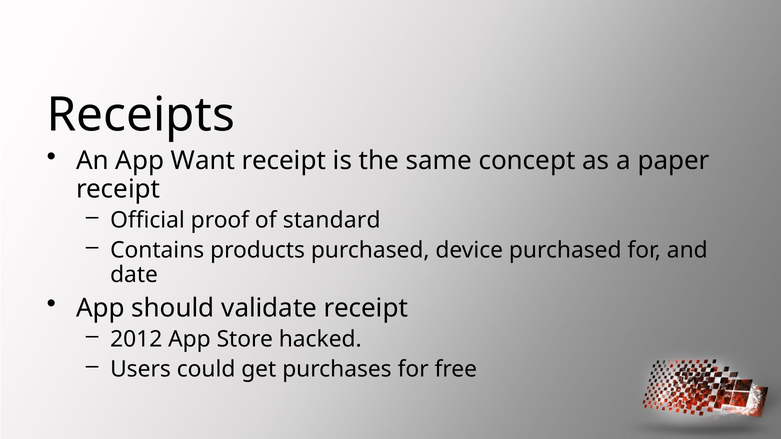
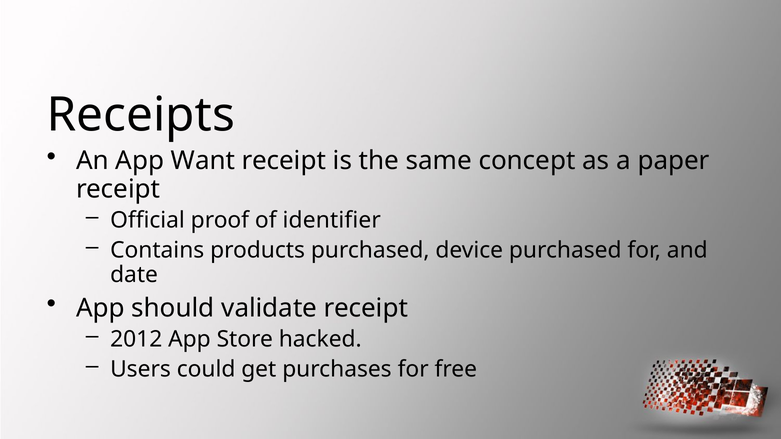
standard: standard -> identifier
